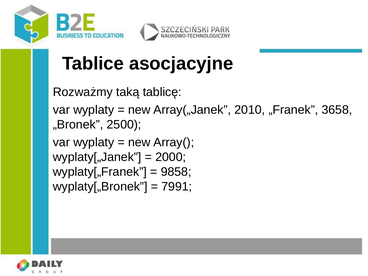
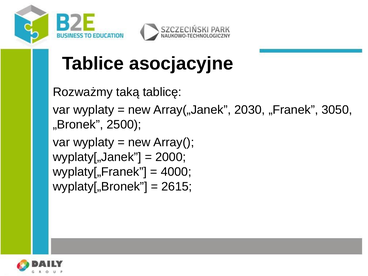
2010: 2010 -> 2030
3658: 3658 -> 3050
9858: 9858 -> 4000
7991: 7991 -> 2615
